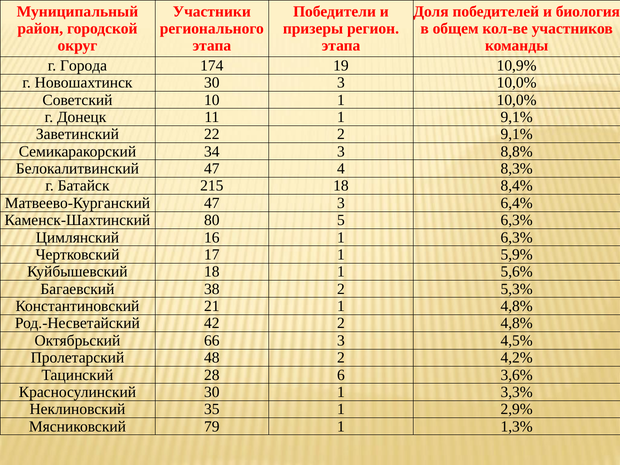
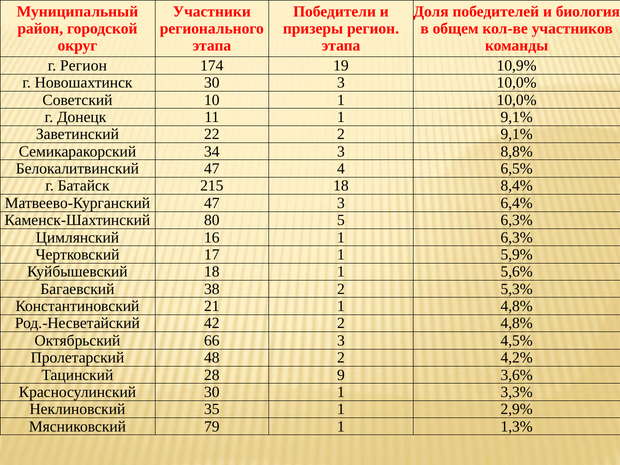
г Города: Города -> Регион
8,3%: 8,3% -> 6,5%
6: 6 -> 9
